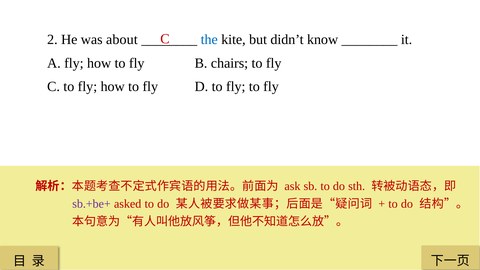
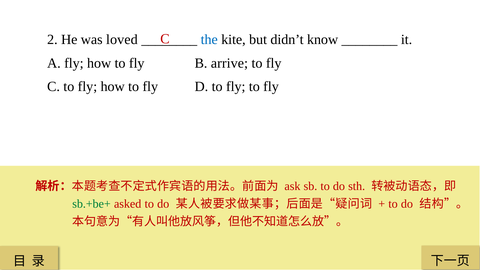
about: about -> loved
chairs: chairs -> arrive
sb.+be+ colour: purple -> green
